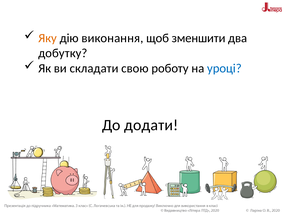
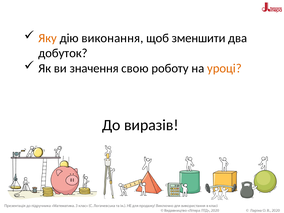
добутку: добутку -> добуток
складати: складати -> значення
уроці colour: blue -> orange
додати: додати -> виразів
